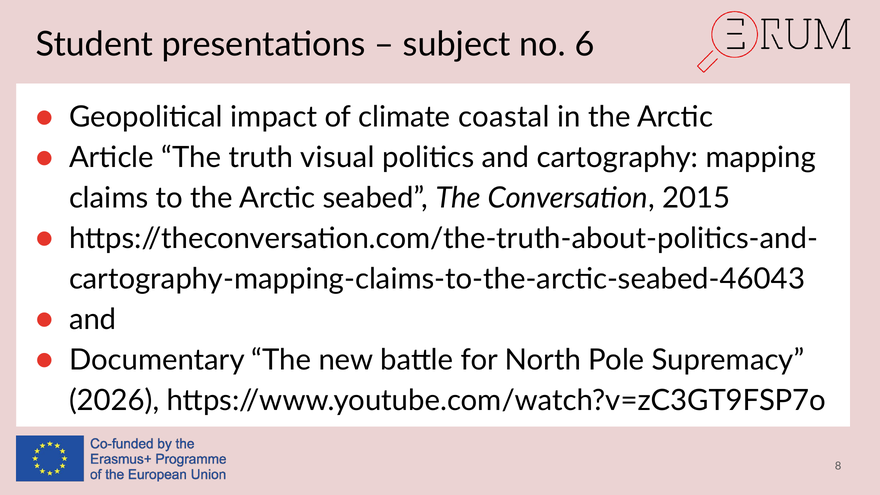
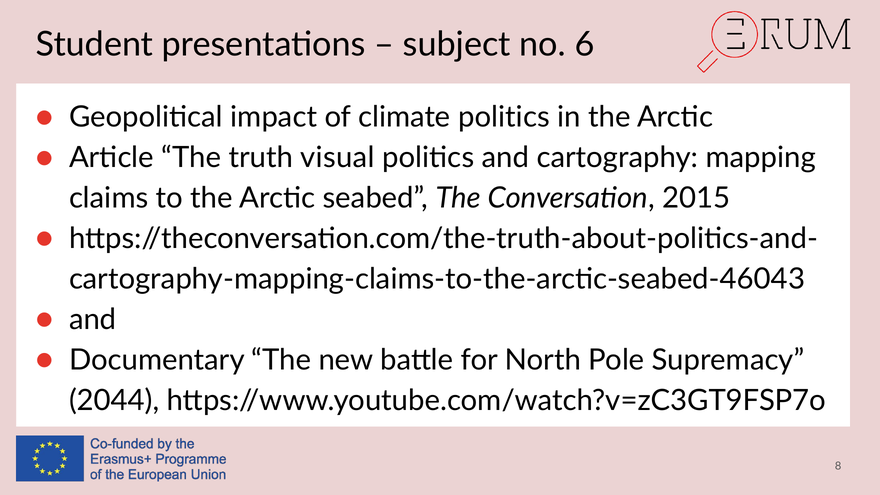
climate coastal: coastal -> politics
2026: 2026 -> 2044
